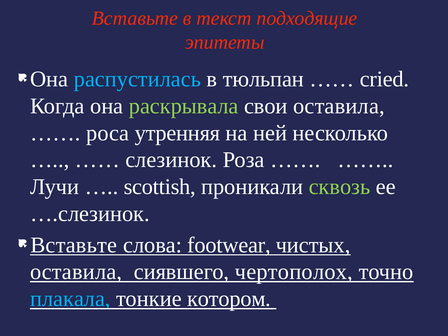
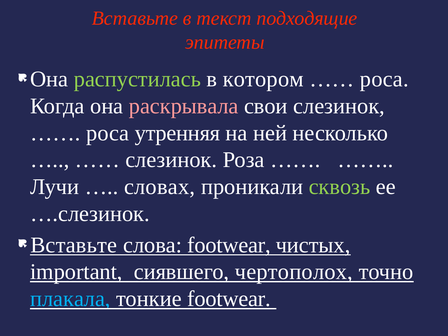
распустилась colour: light blue -> light green
тюльпан: тюльпан -> котором
cried at (384, 79): cried -> роса
раскрывала colour: light green -> pink
свои оставила: оставила -> слезинок
scottish: scottish -> словах
оставила at (76, 272): оставила -> important
тонкие котором: котором -> footwear
